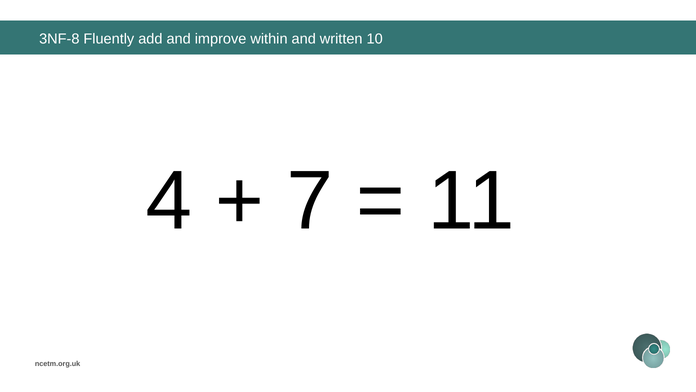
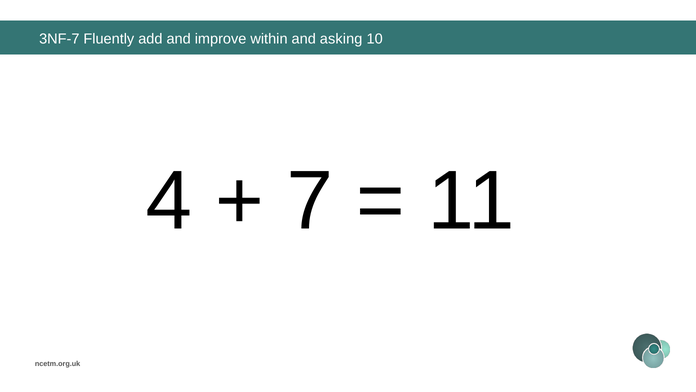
3NF-8: 3NF-8 -> 3NF-7
written: written -> asking
